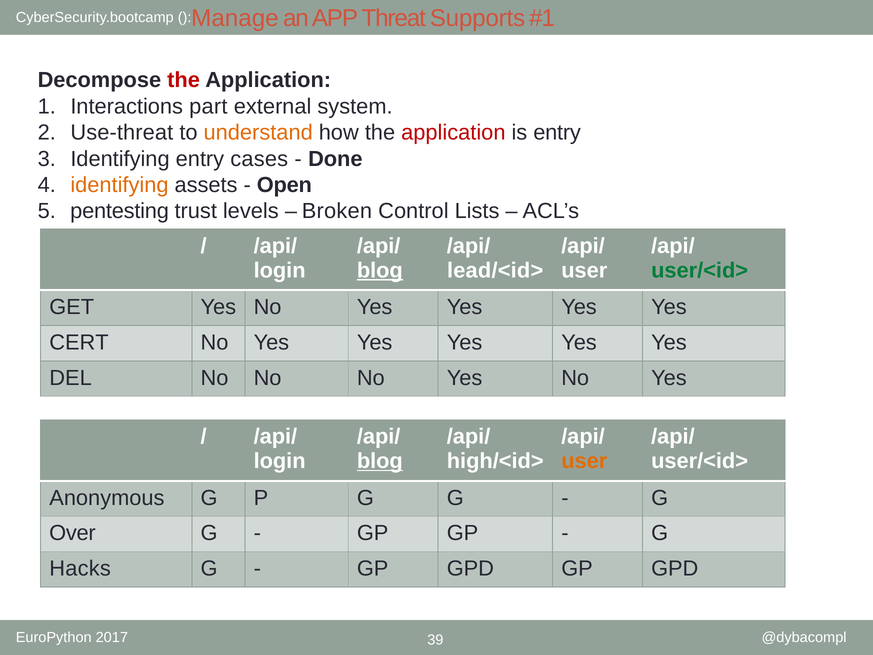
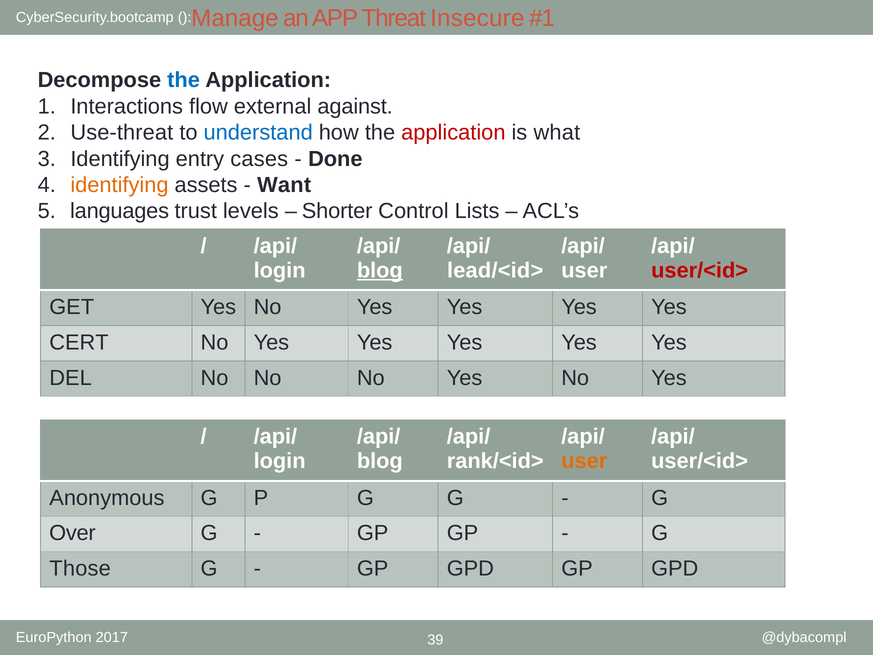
Supports: Supports -> Insecure
the at (184, 80) colour: red -> blue
part: part -> flow
system: system -> against
understand colour: orange -> blue
is entry: entry -> what
Open: Open -> Want
pentesting: pentesting -> languages
Broken: Broken -> Shorter
user/<id> at (700, 270) colour: green -> red
blog at (380, 461) underline: present -> none
high/<id>: high/<id> -> rank/<id>
Hacks: Hacks -> Those
